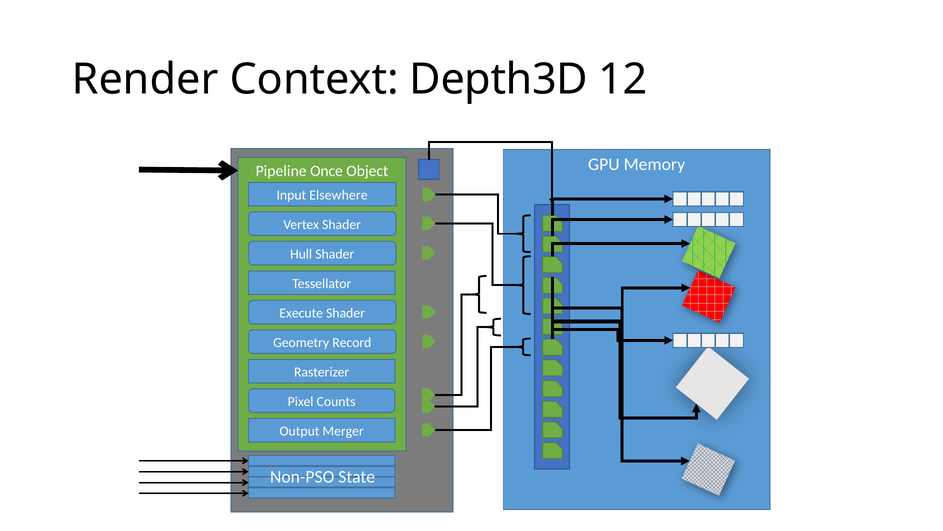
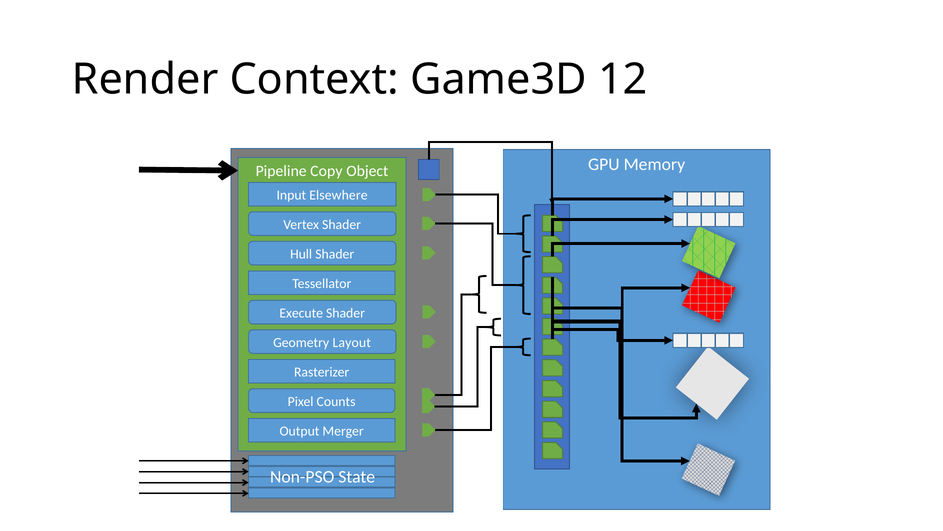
Depth3D: Depth3D -> Game3D
Once: Once -> Copy
Record: Record -> Layout
